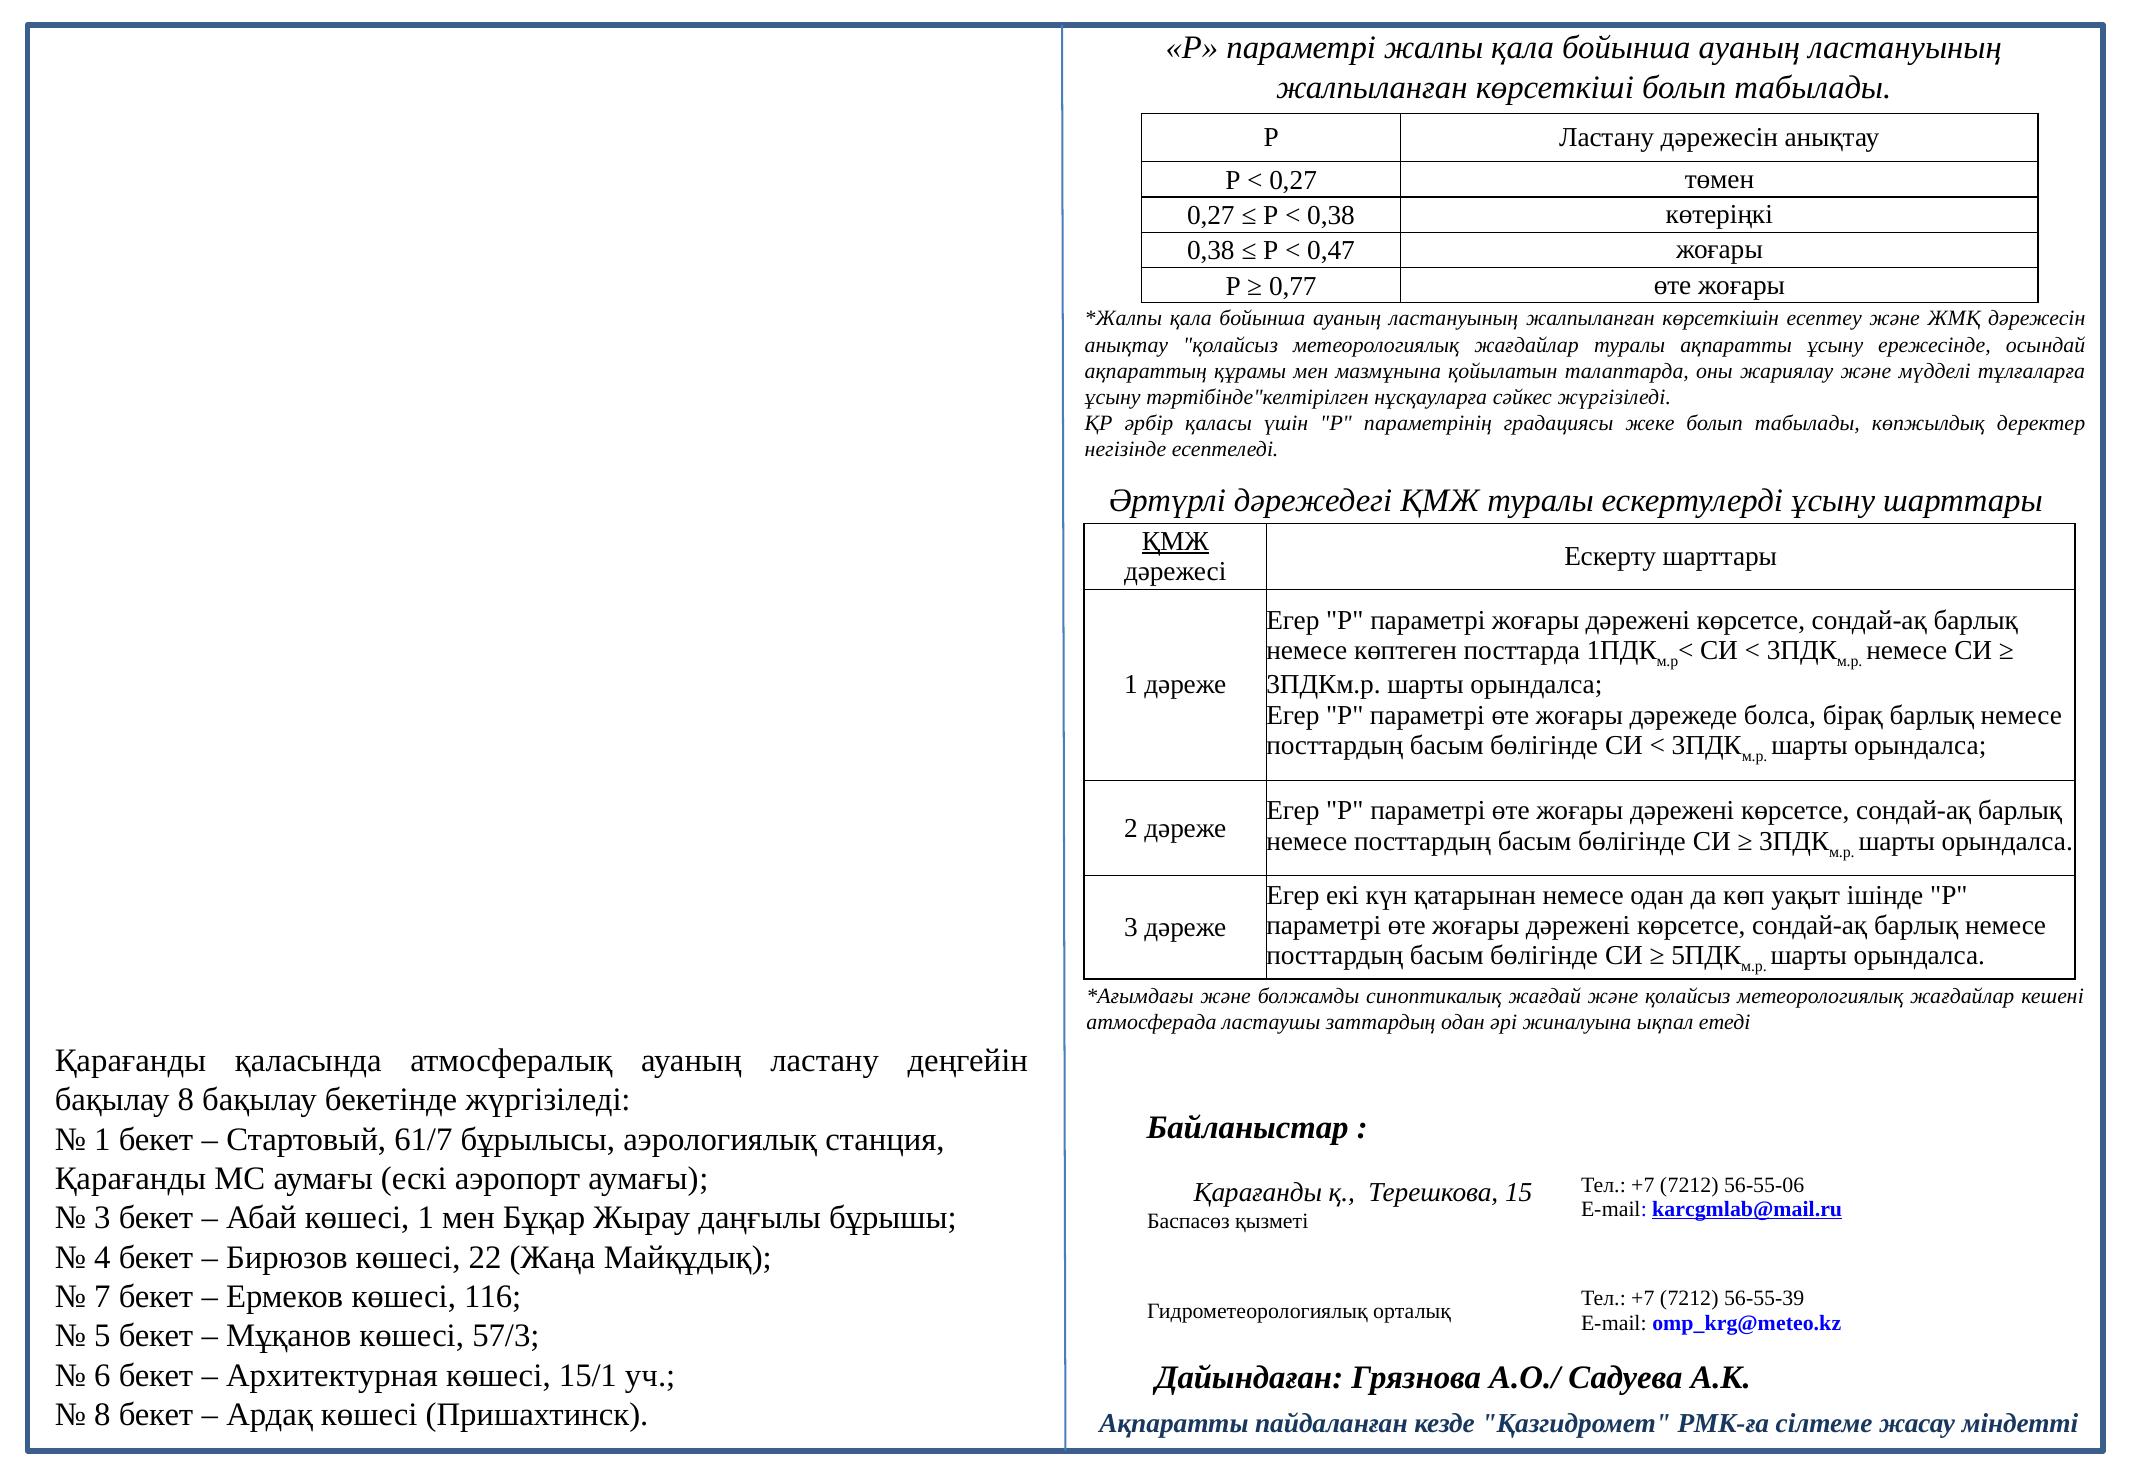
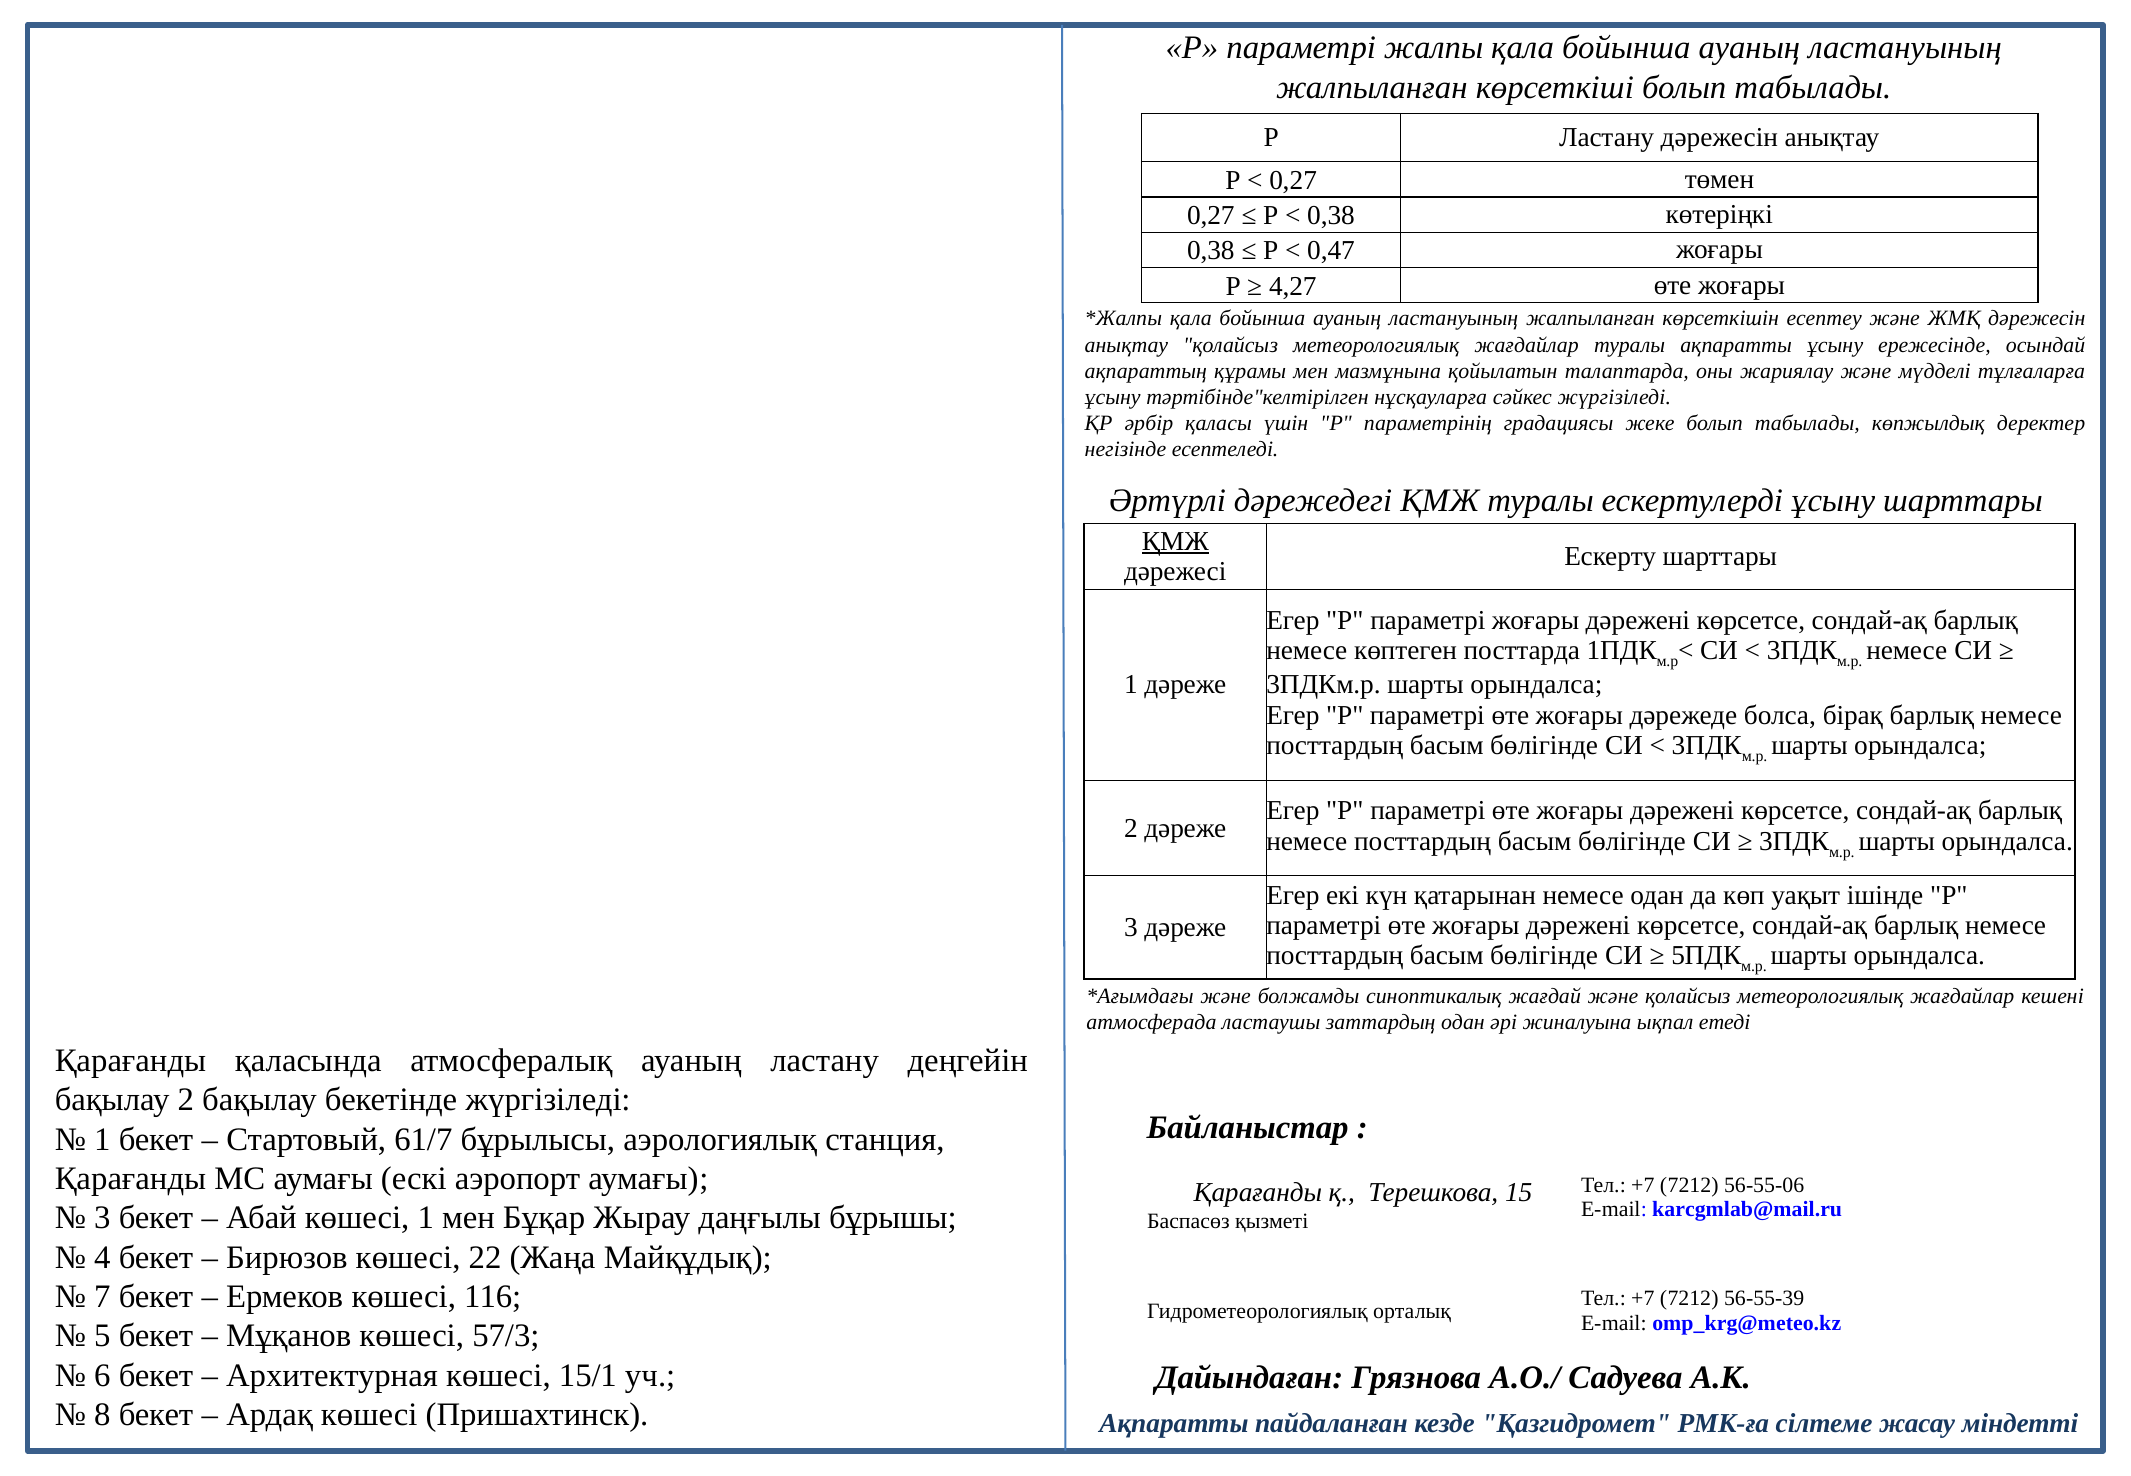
0,77: 0,77 -> 4,27
бақылау 8: 8 -> 2
karcgmlab@mail.ru underline: present -> none
